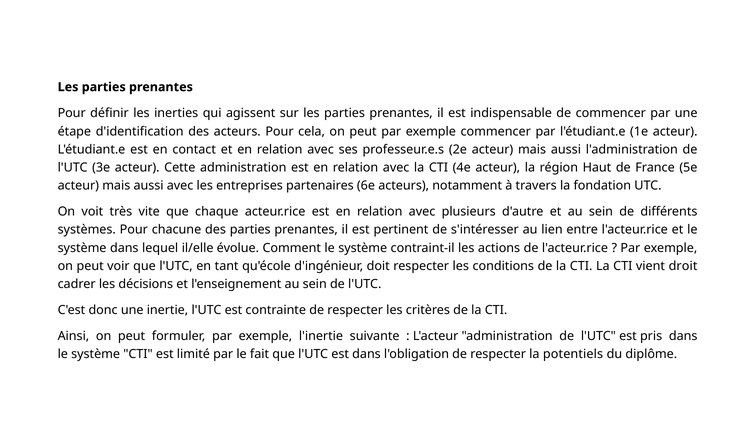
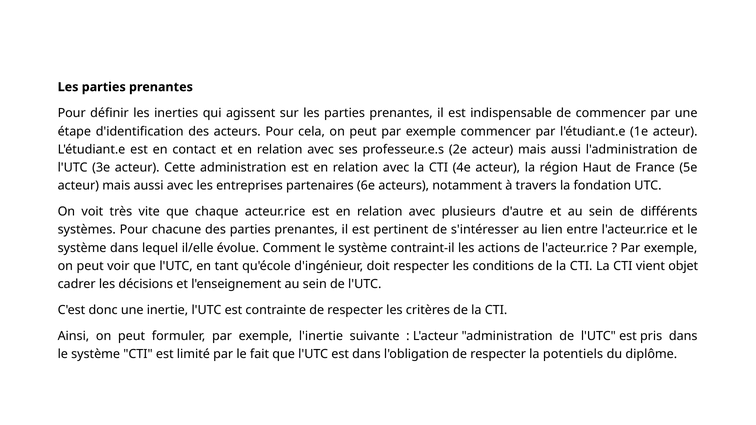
droit: droit -> objet
